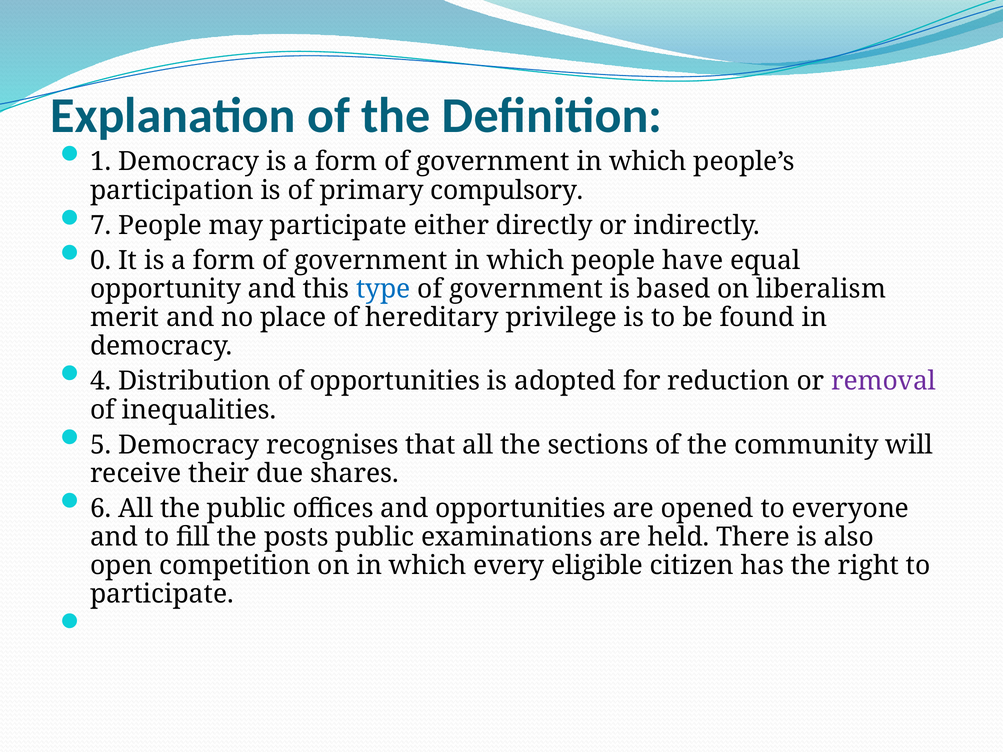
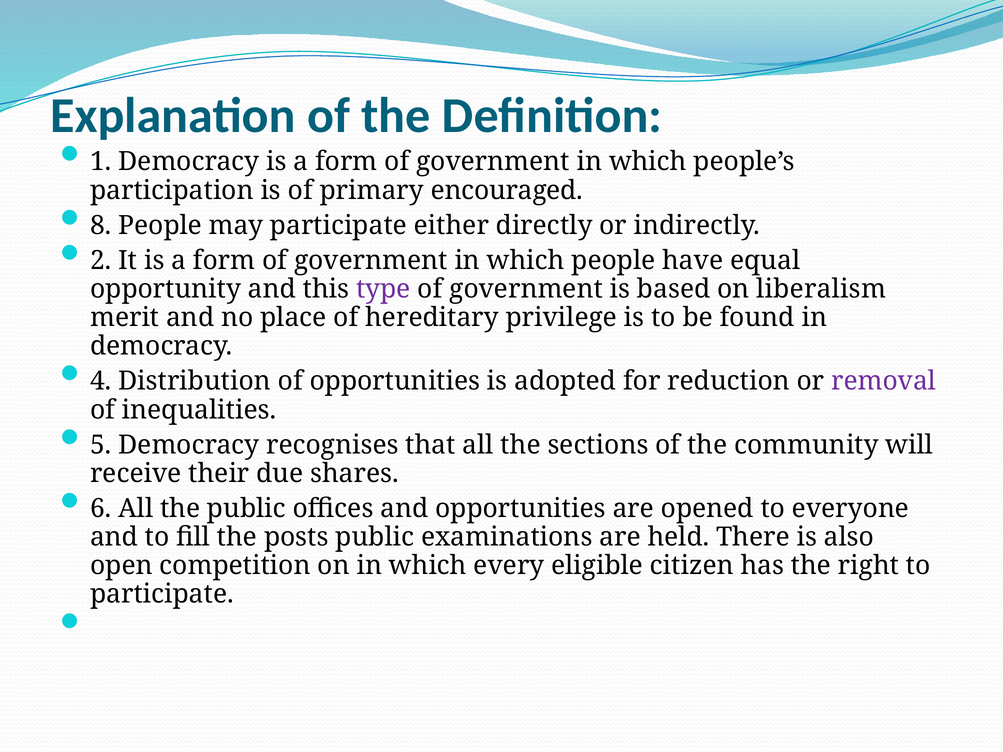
compulsory: compulsory -> encouraged
7: 7 -> 8
0: 0 -> 2
type colour: blue -> purple
